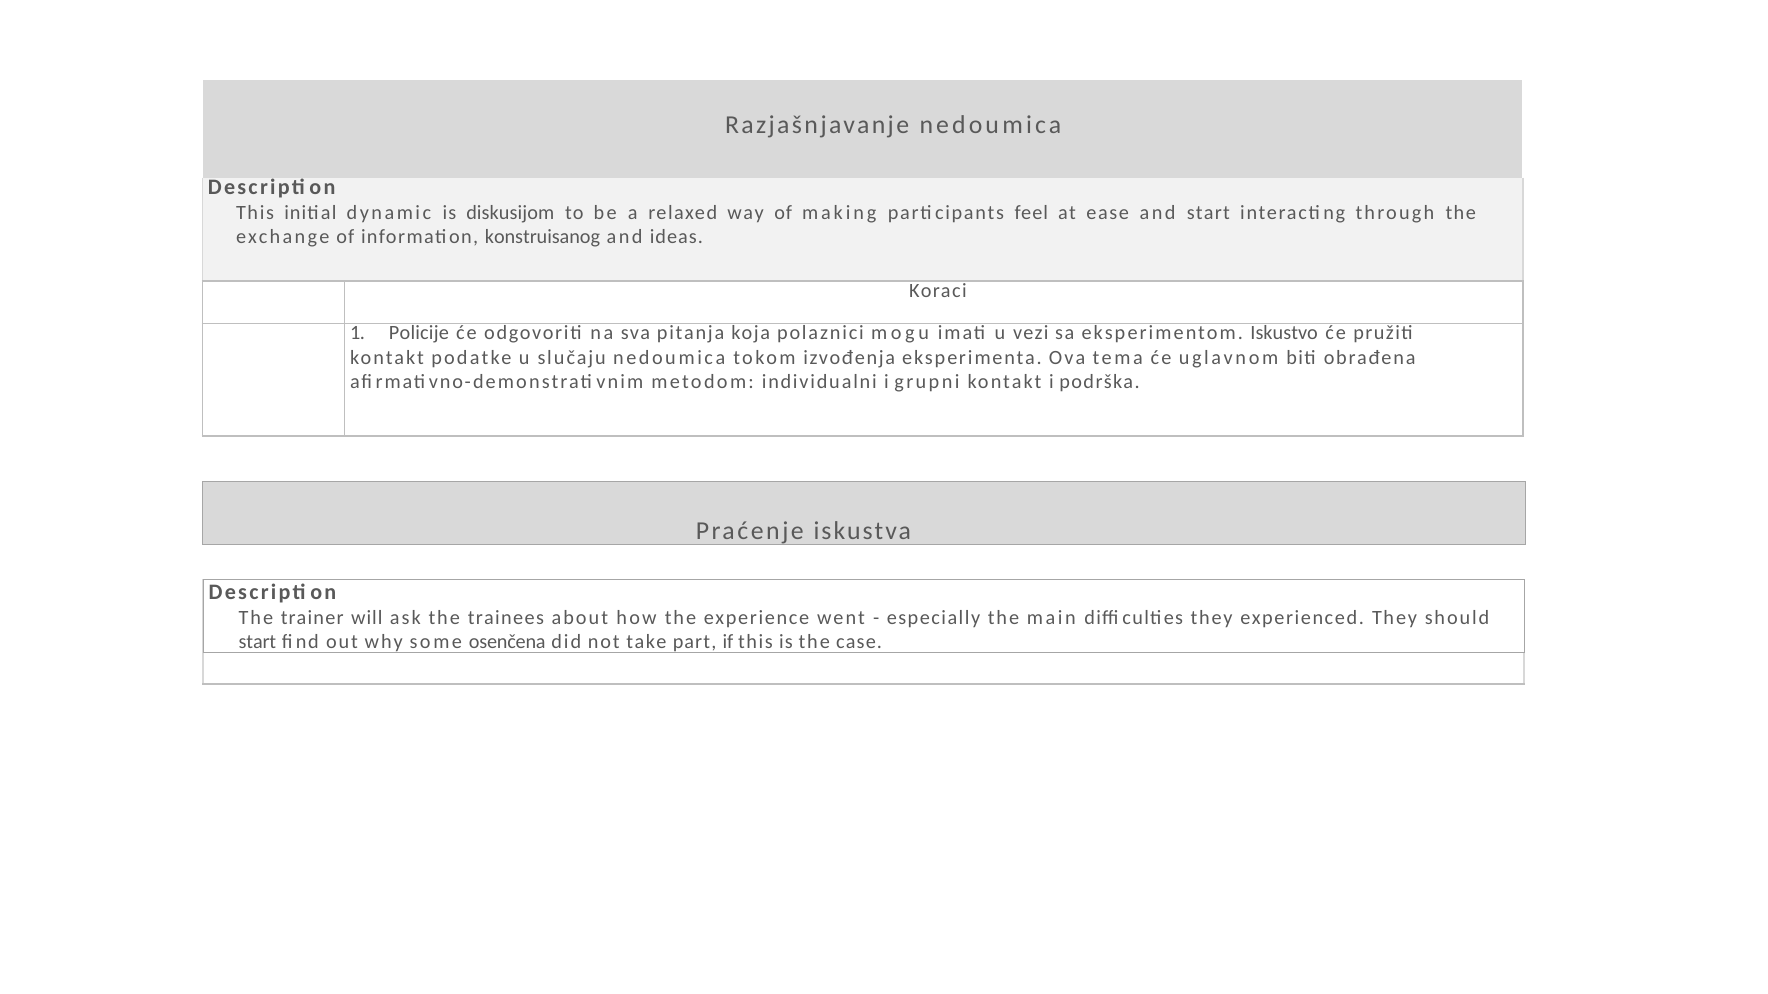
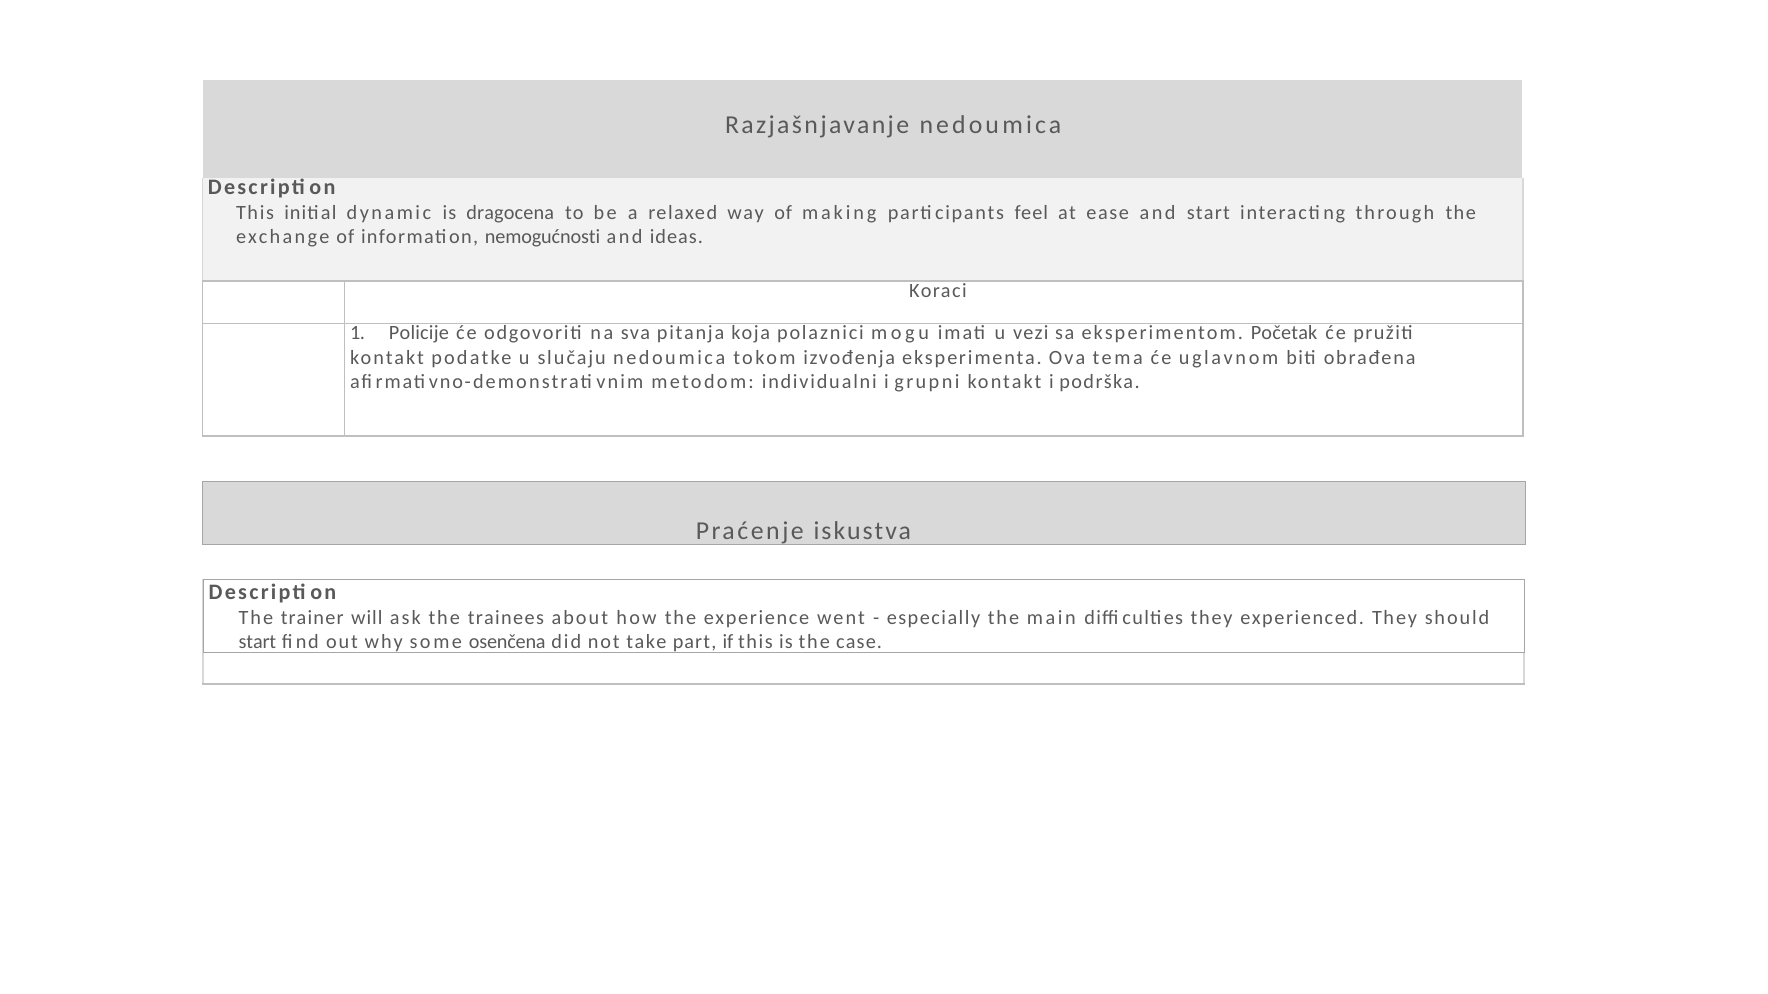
diskusijom: diskusijom -> dragocena
konstruisanog: konstruisanog -> nemogućnosti
Iskustvo: Iskustvo -> Početak
